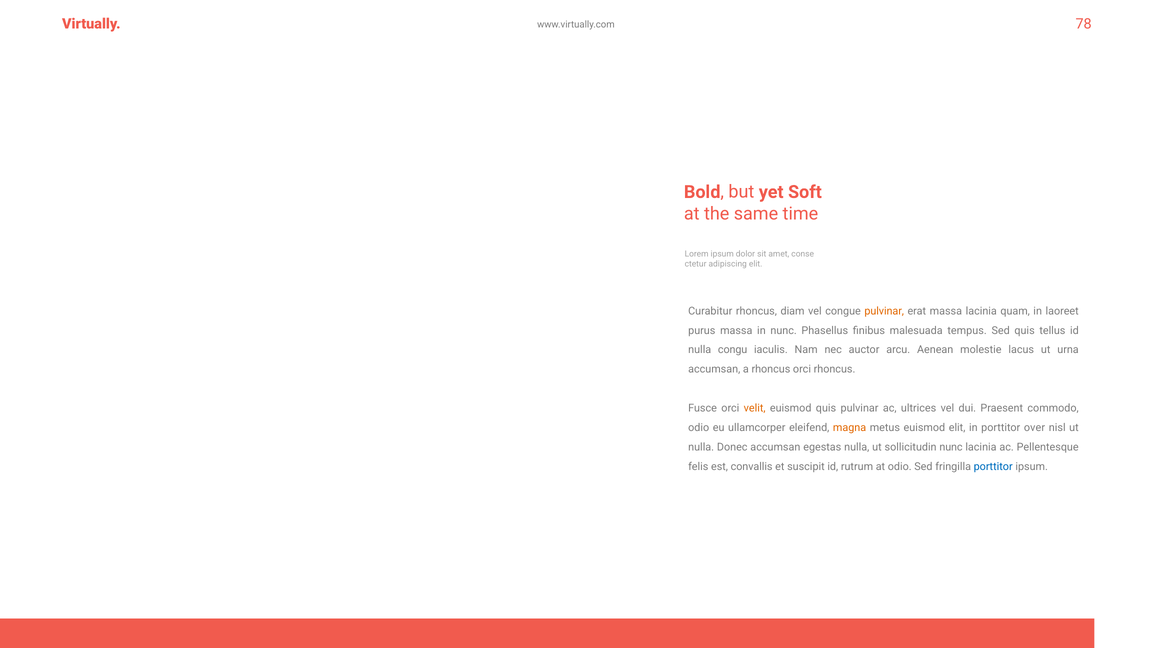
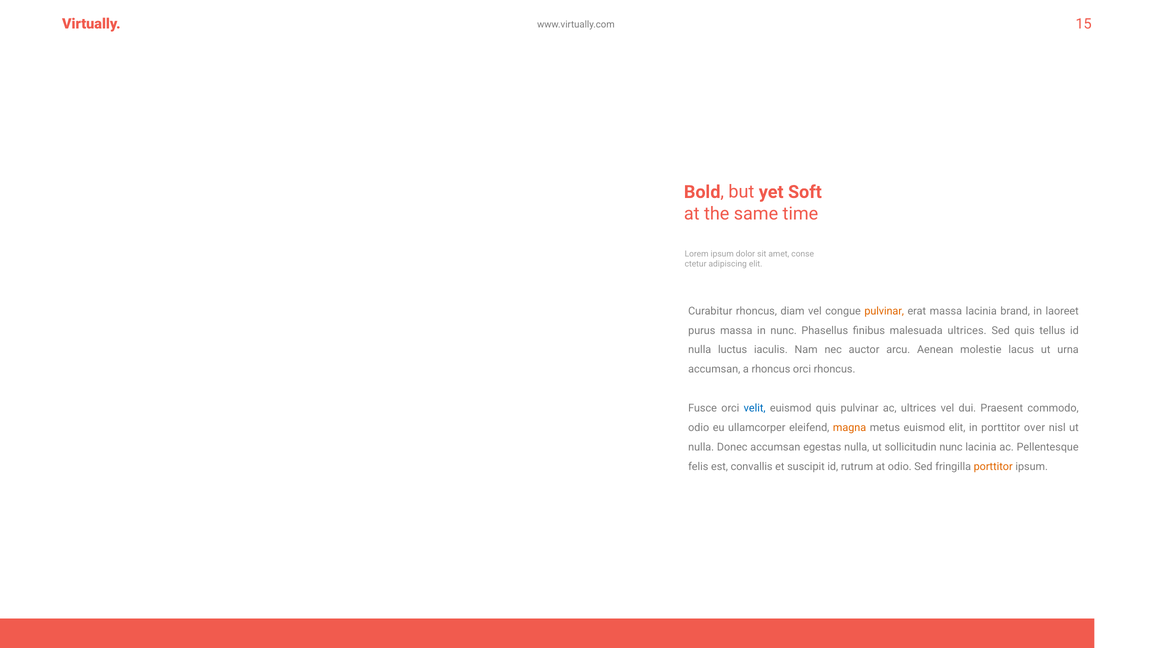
78: 78 -> 15
quam: quam -> brand
malesuada tempus: tempus -> ultrices
congu: congu -> luctus
velit colour: orange -> blue
porttitor at (993, 467) colour: blue -> orange
